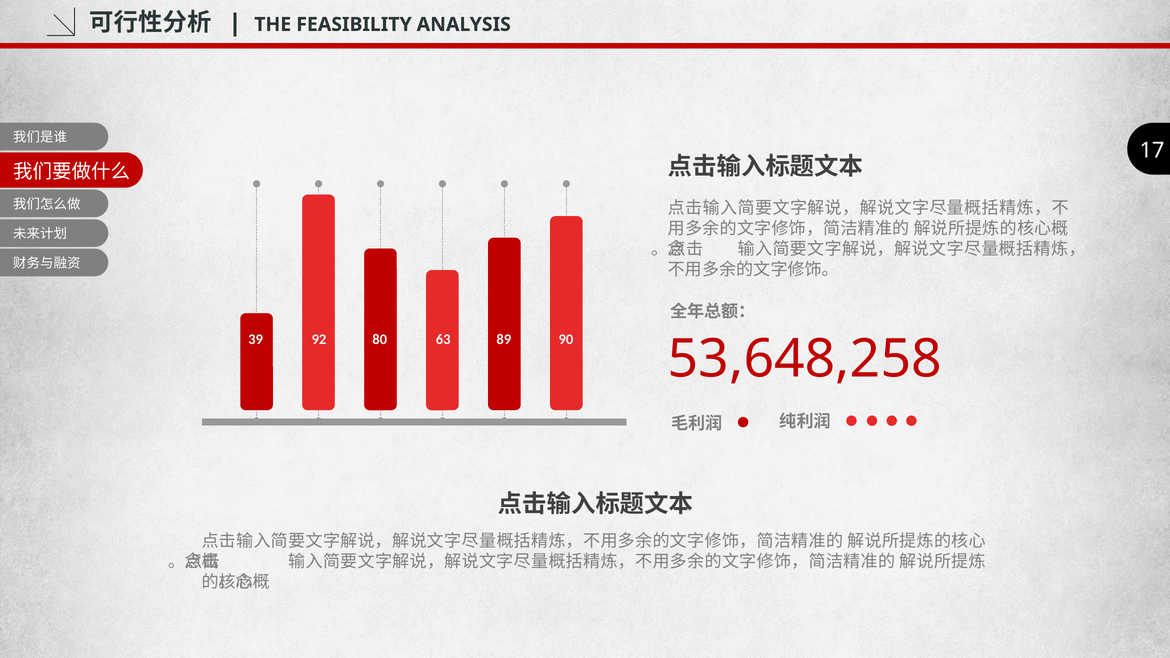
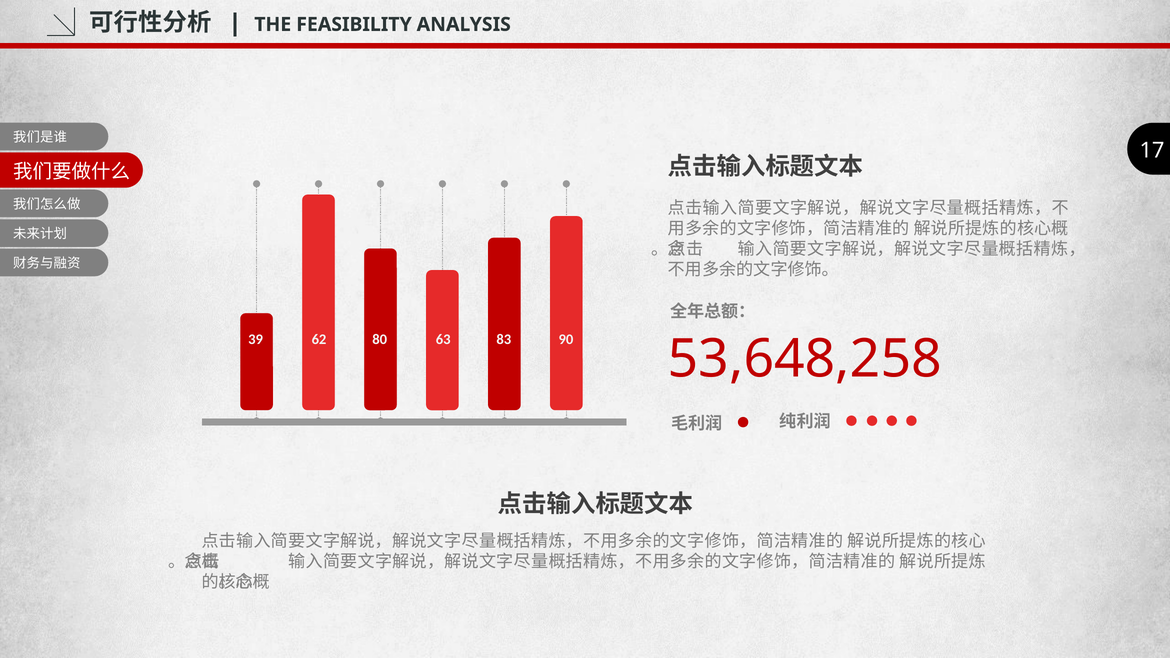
92: 92 -> 62
89: 89 -> 83
